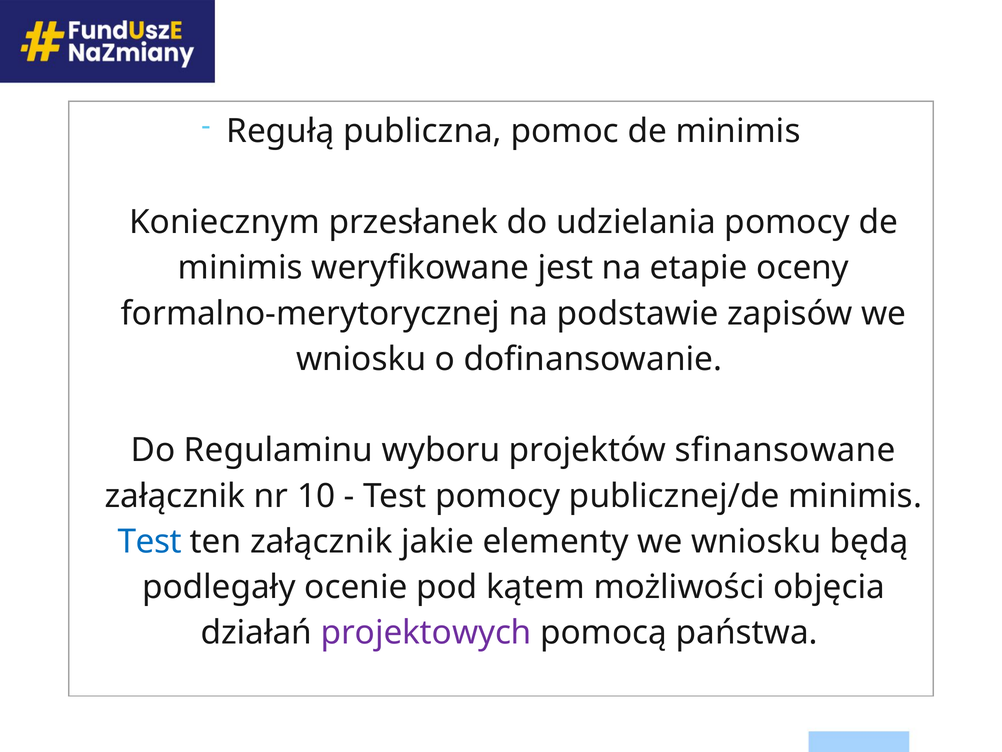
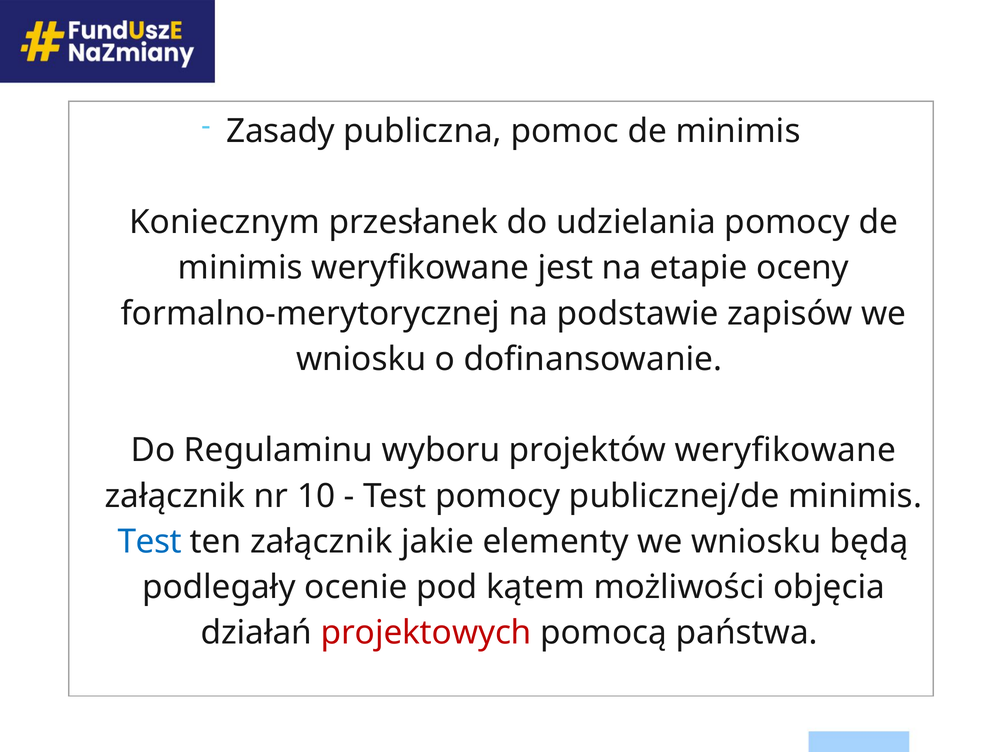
Regułą: Regułą -> Zasady
projektów sfinansowane: sfinansowane -> weryfikowane
projektowych colour: purple -> red
